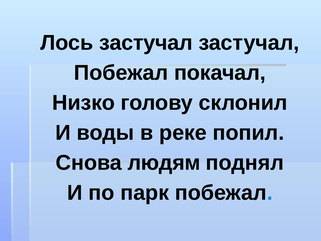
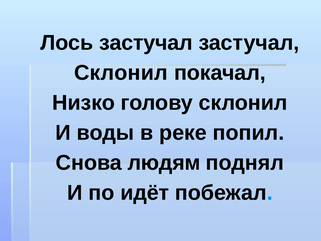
Побежал at (121, 73): Побежал -> Склонил
парк: парк -> идёт
